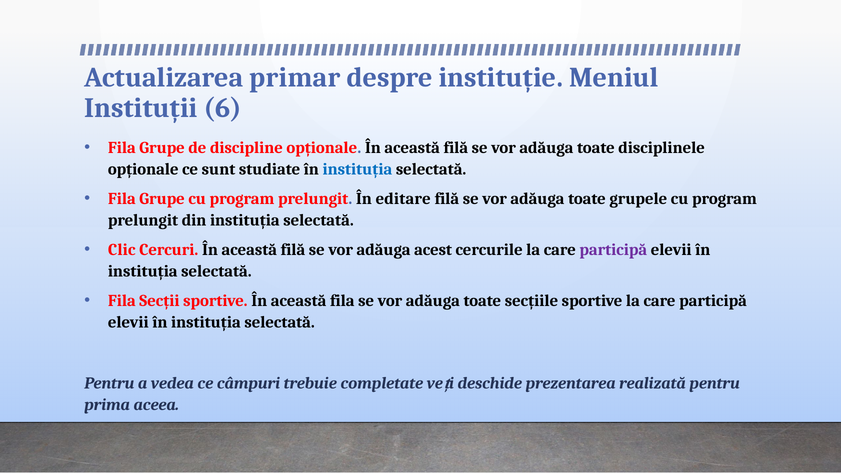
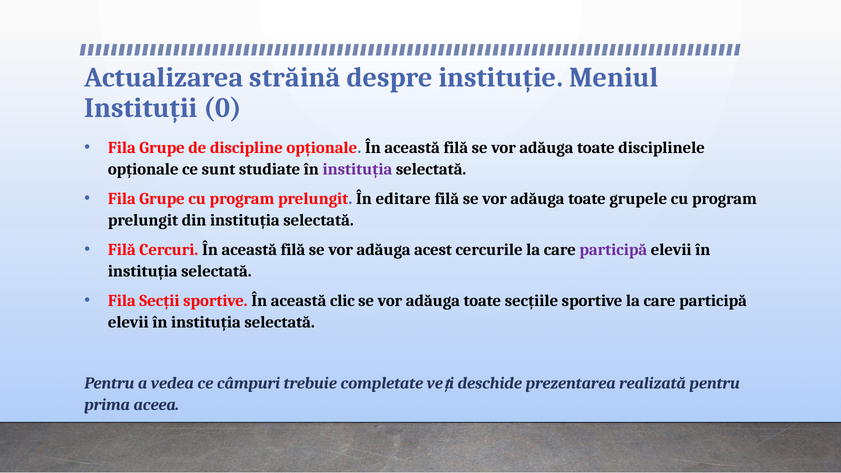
primar: primar -> străină
6: 6 -> 0
instituția at (357, 169) colour: blue -> purple
Clic at (122, 250): Clic -> Filă
această fila: fila -> clic
